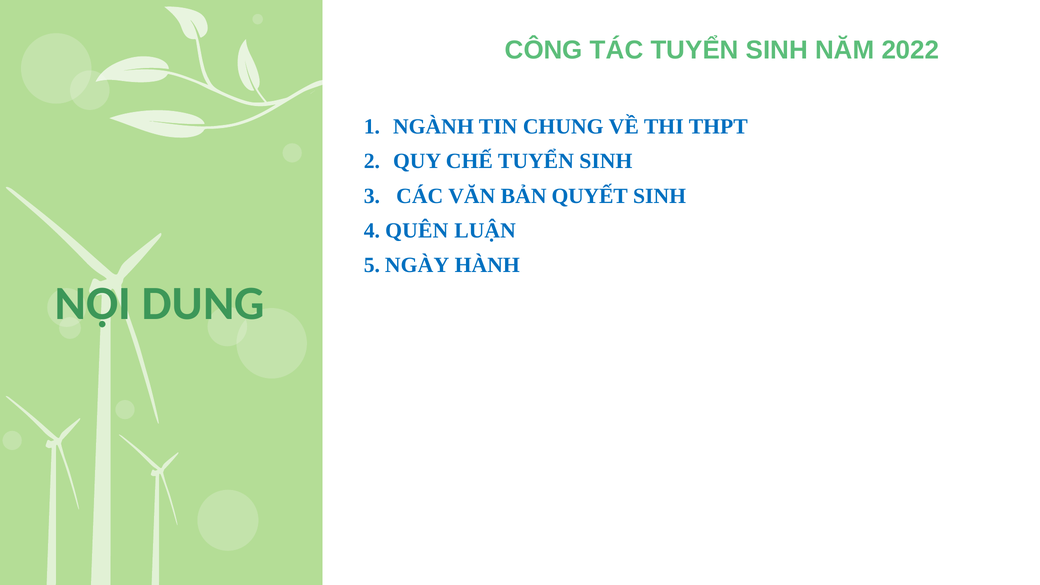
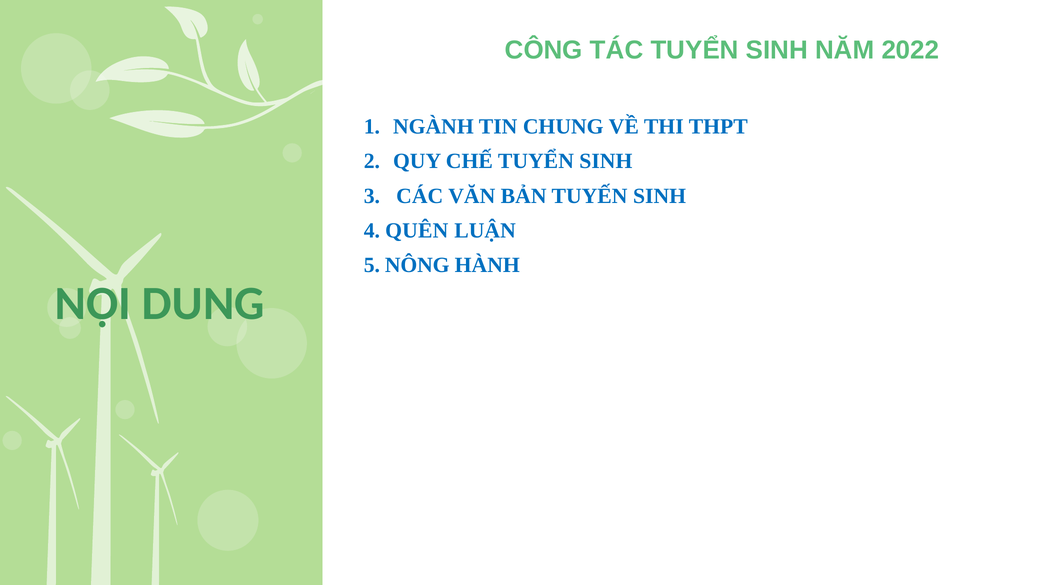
QUYẾT: QUYẾT -> TUYẾN
NGÀY: NGÀY -> NÔNG
